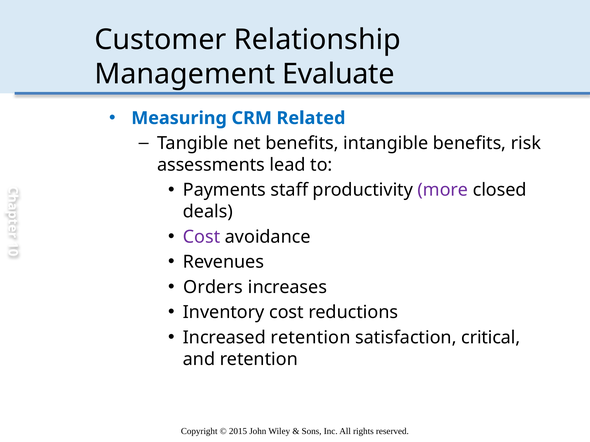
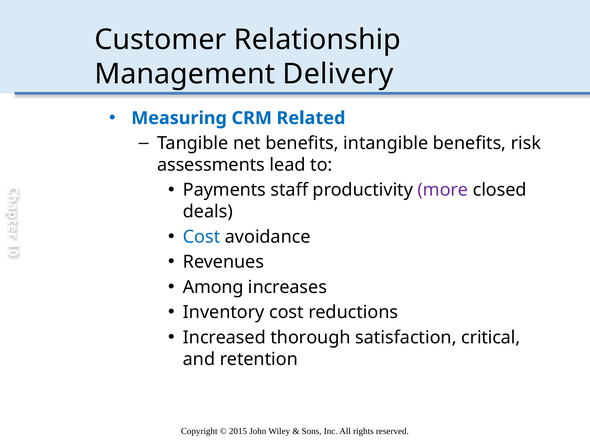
Evaluate: Evaluate -> Delivery
Cost at (202, 237) colour: purple -> blue
Orders: Orders -> Among
Increased retention: retention -> thorough
